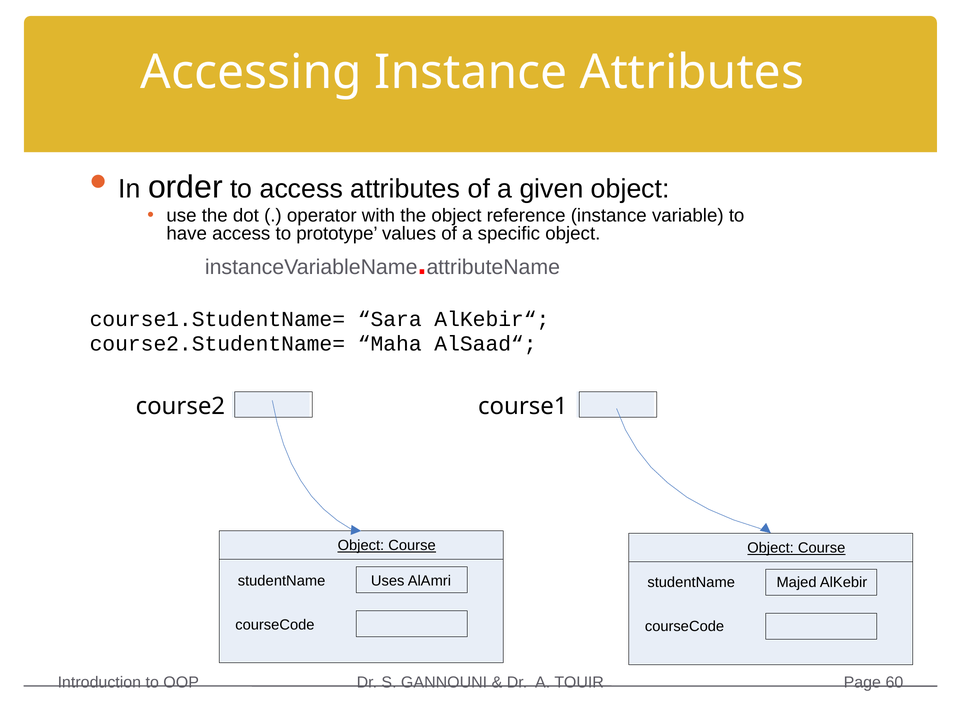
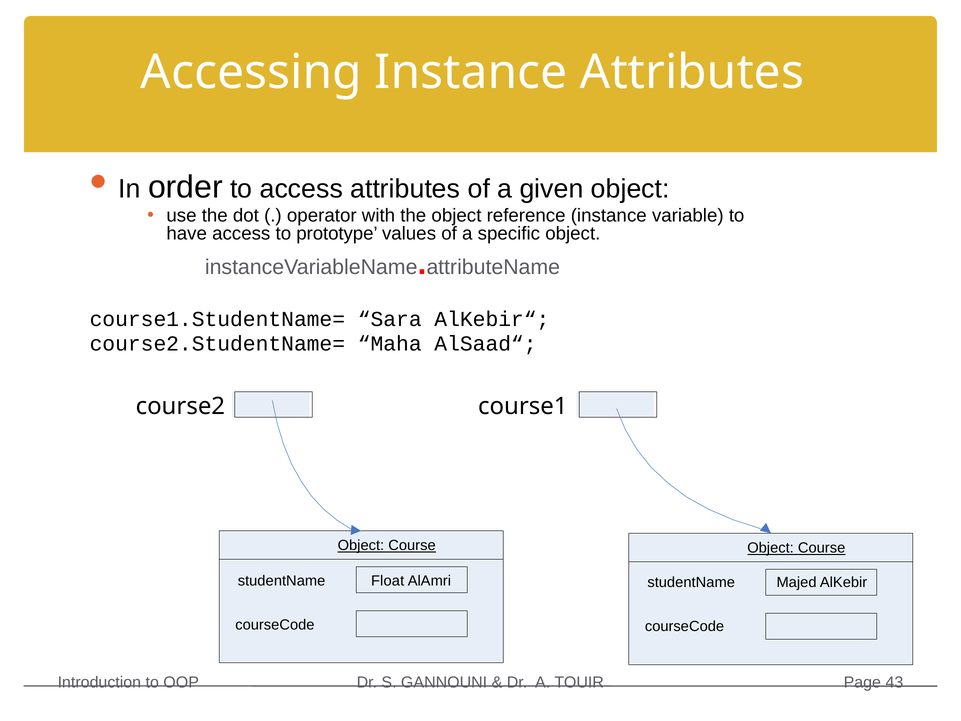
Uses: Uses -> Float
60: 60 -> 43
